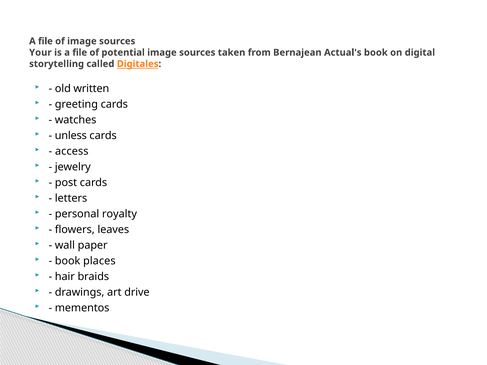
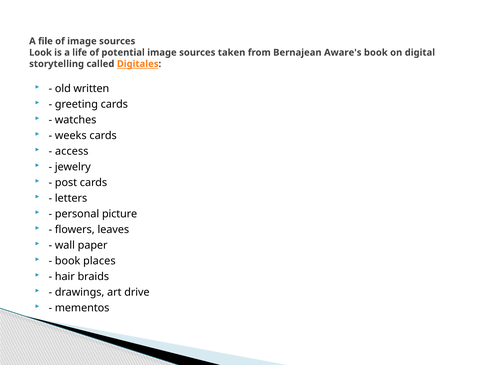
Your: Your -> Look
is a file: file -> life
Actual's: Actual's -> Aware's
unless: unless -> weeks
royalty: royalty -> picture
